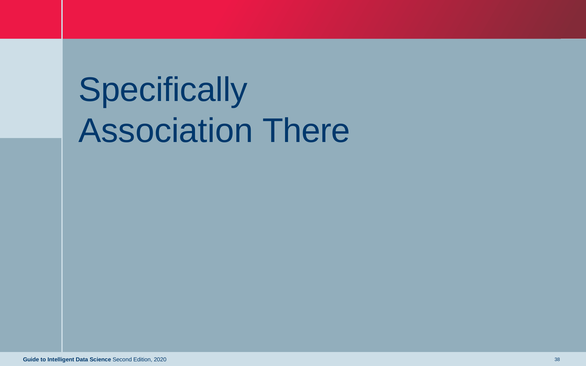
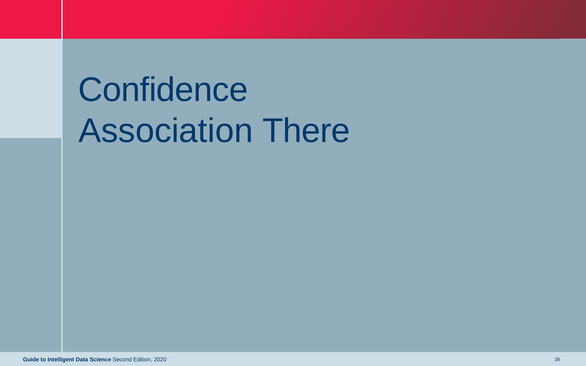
Specifically: Specifically -> Confidence
